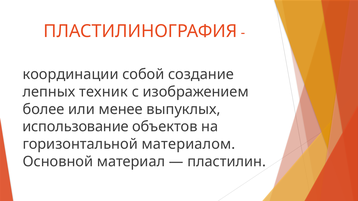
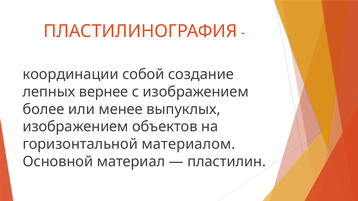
техник: техник -> вернее
использование at (75, 127): использование -> изображением
